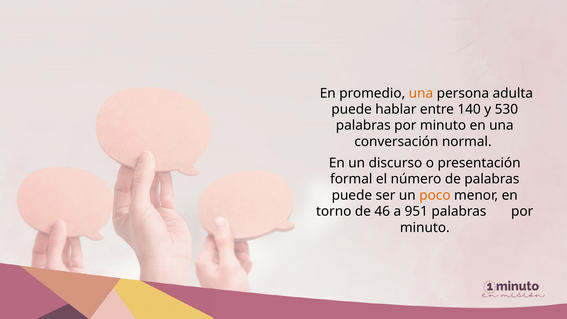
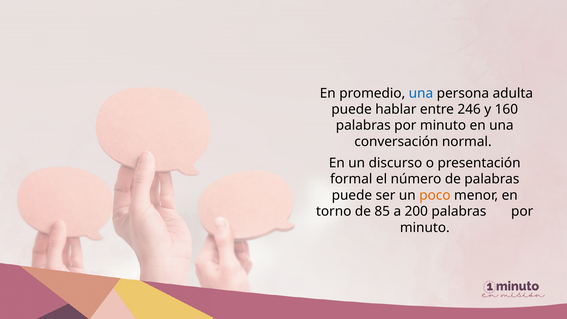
una at (421, 93) colour: orange -> blue
140: 140 -> 246
530: 530 -> 160
46: 46 -> 85
951: 951 -> 200
